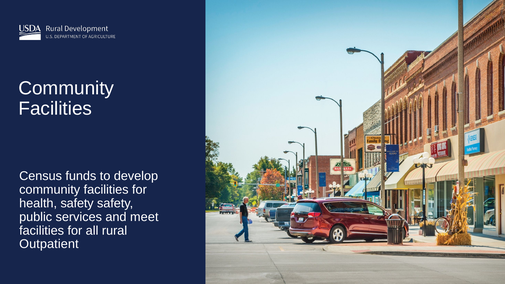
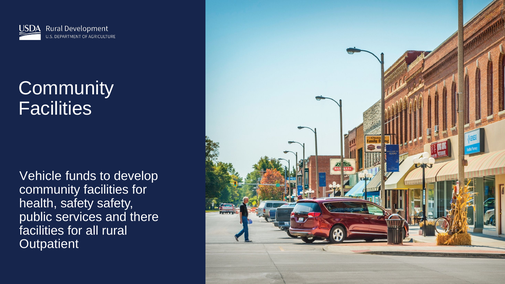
Census: Census -> Vehicle
meet: meet -> there
